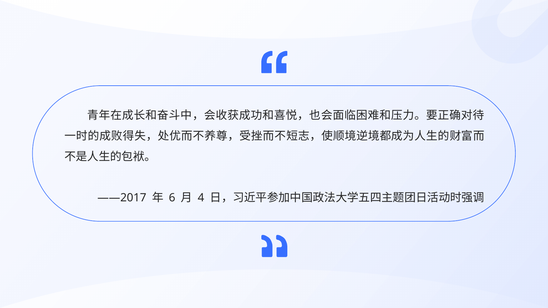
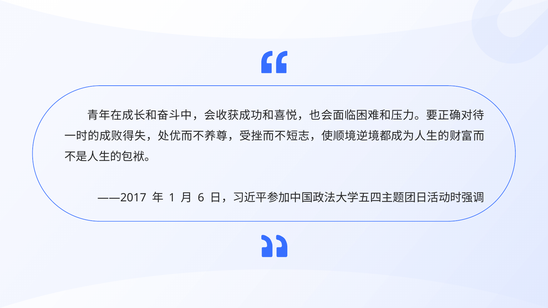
6: 6 -> 1
4: 4 -> 6
